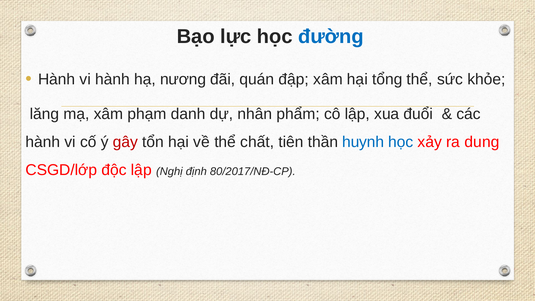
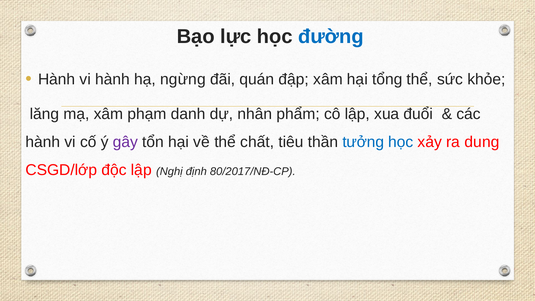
nương: nương -> ngừng
gây colour: red -> purple
tiên: tiên -> tiêu
huynh: huynh -> tưởng
